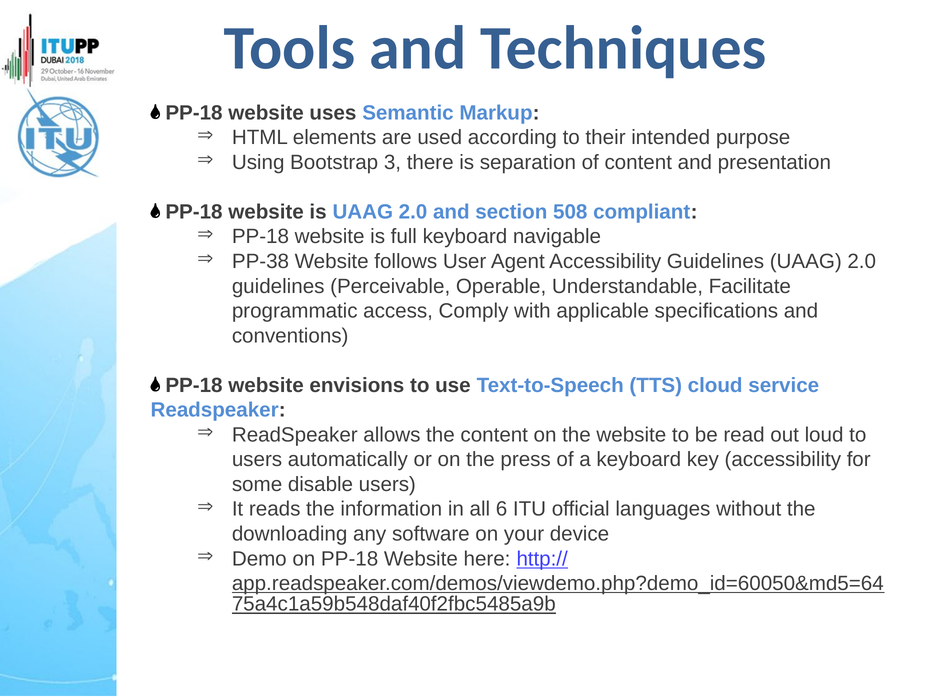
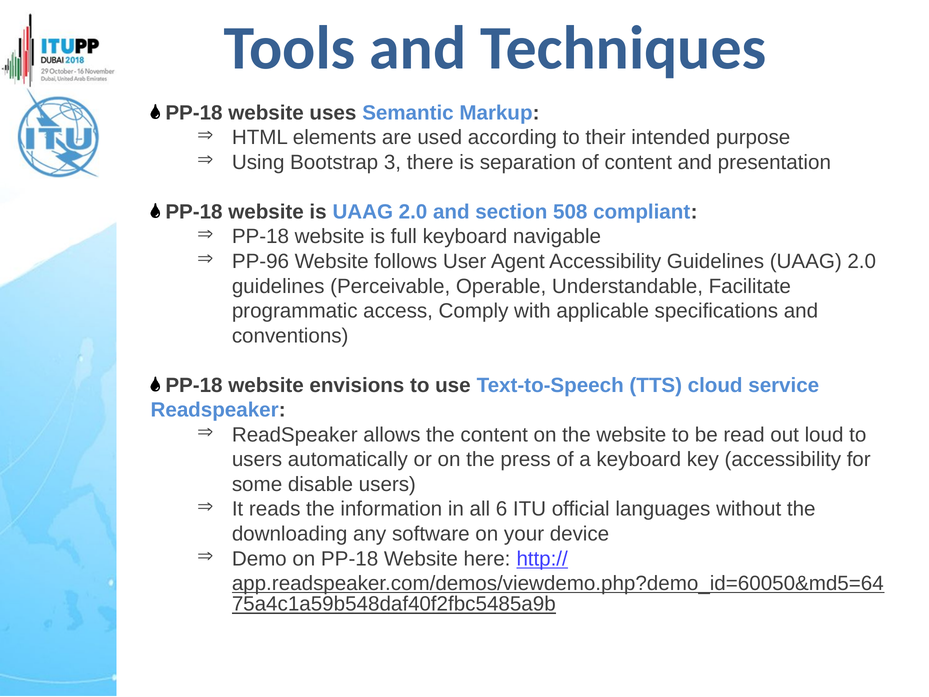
PP-38: PP-38 -> PP-96
